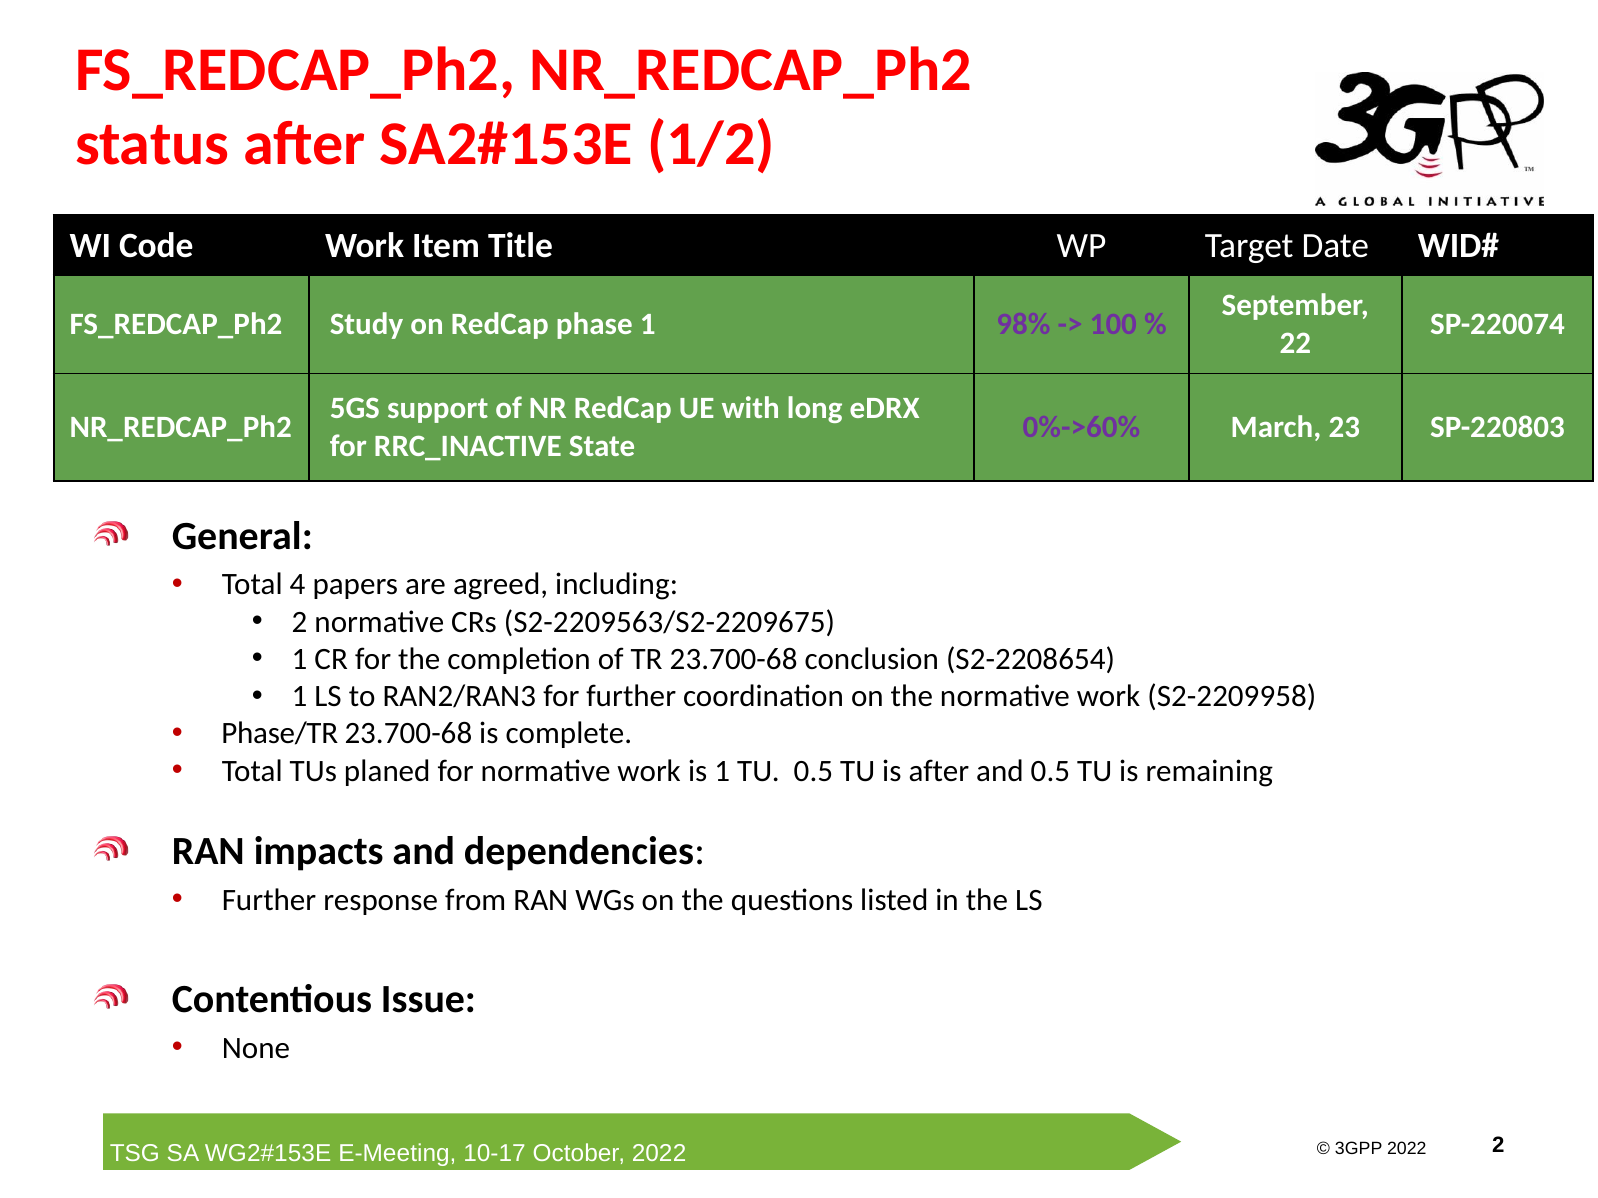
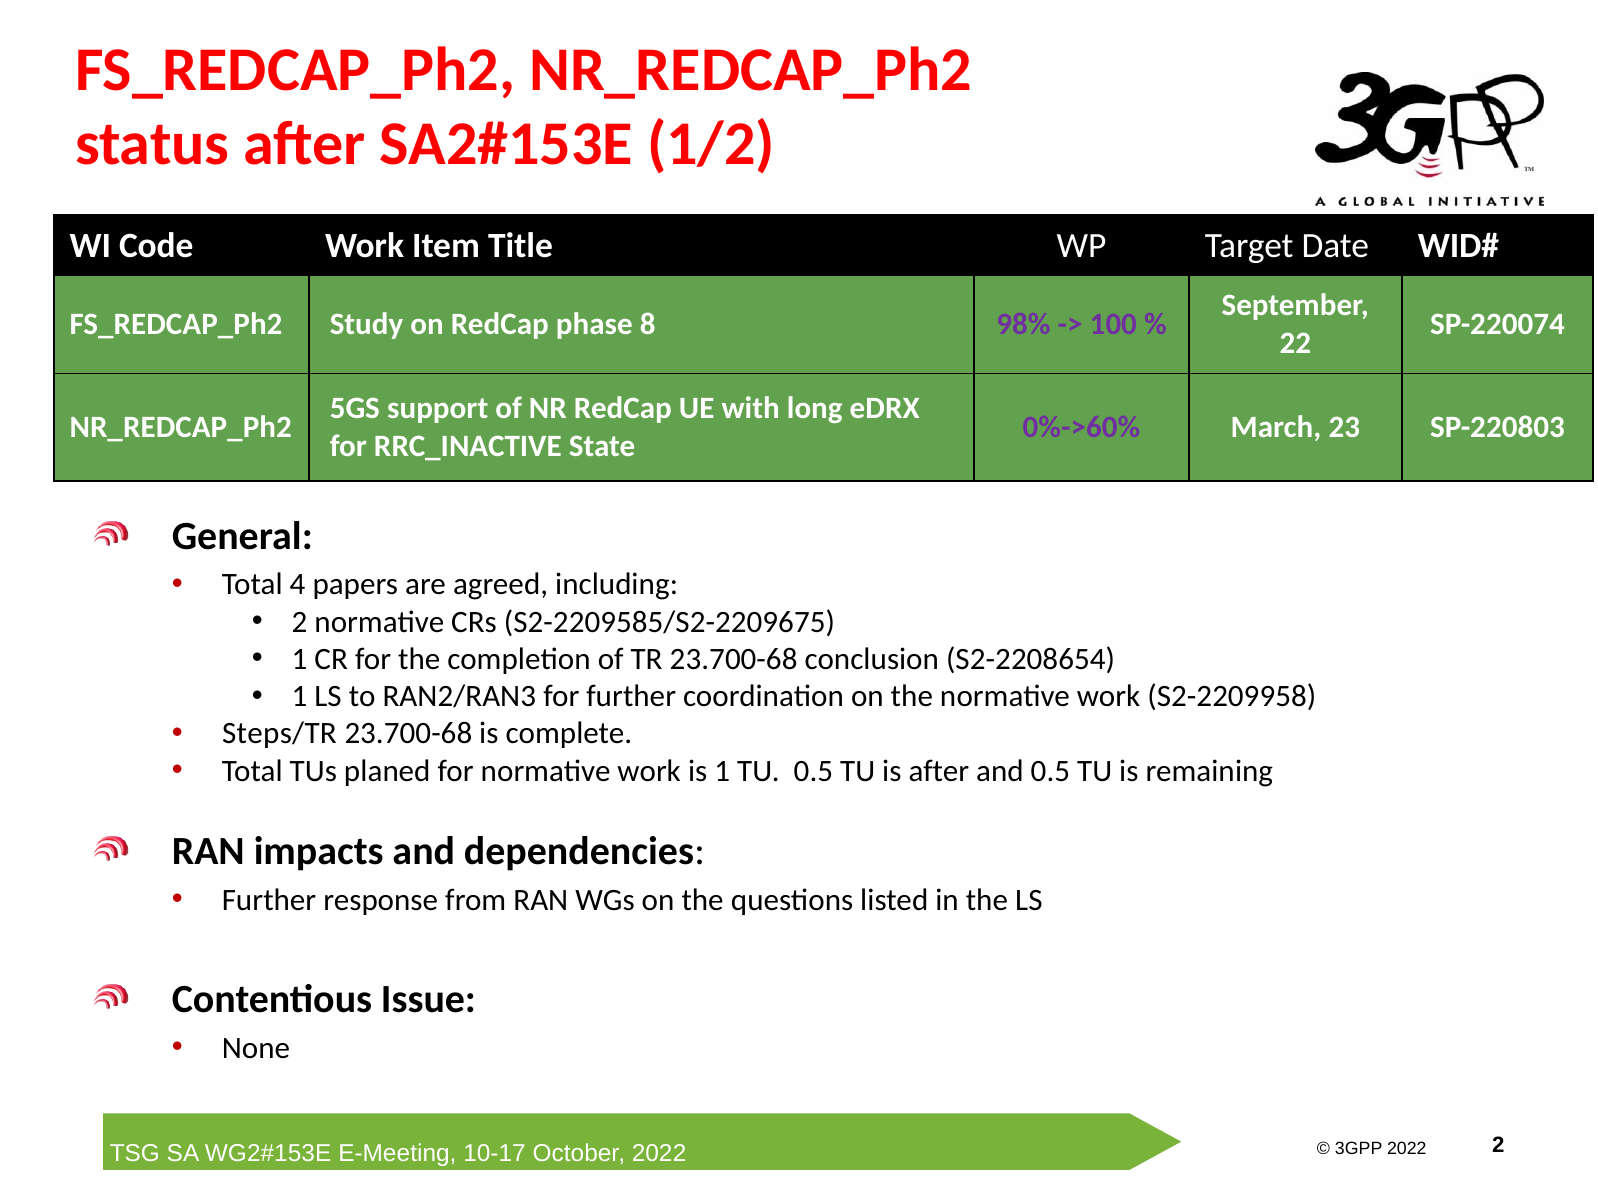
phase 1: 1 -> 8
S2-2209563/S2-2209675: S2-2209563/S2-2209675 -> S2-2209585/S2-2209675
Phase/TR: Phase/TR -> Steps/TR
